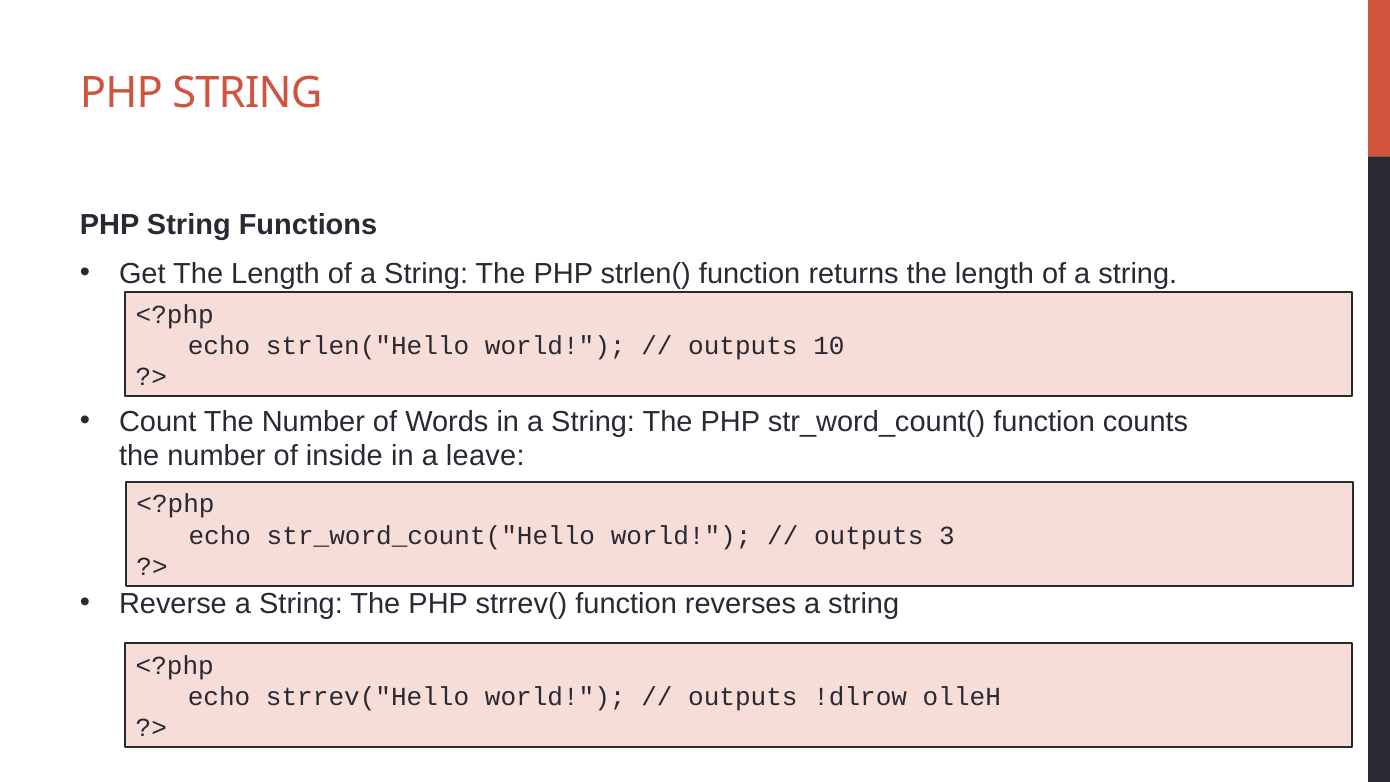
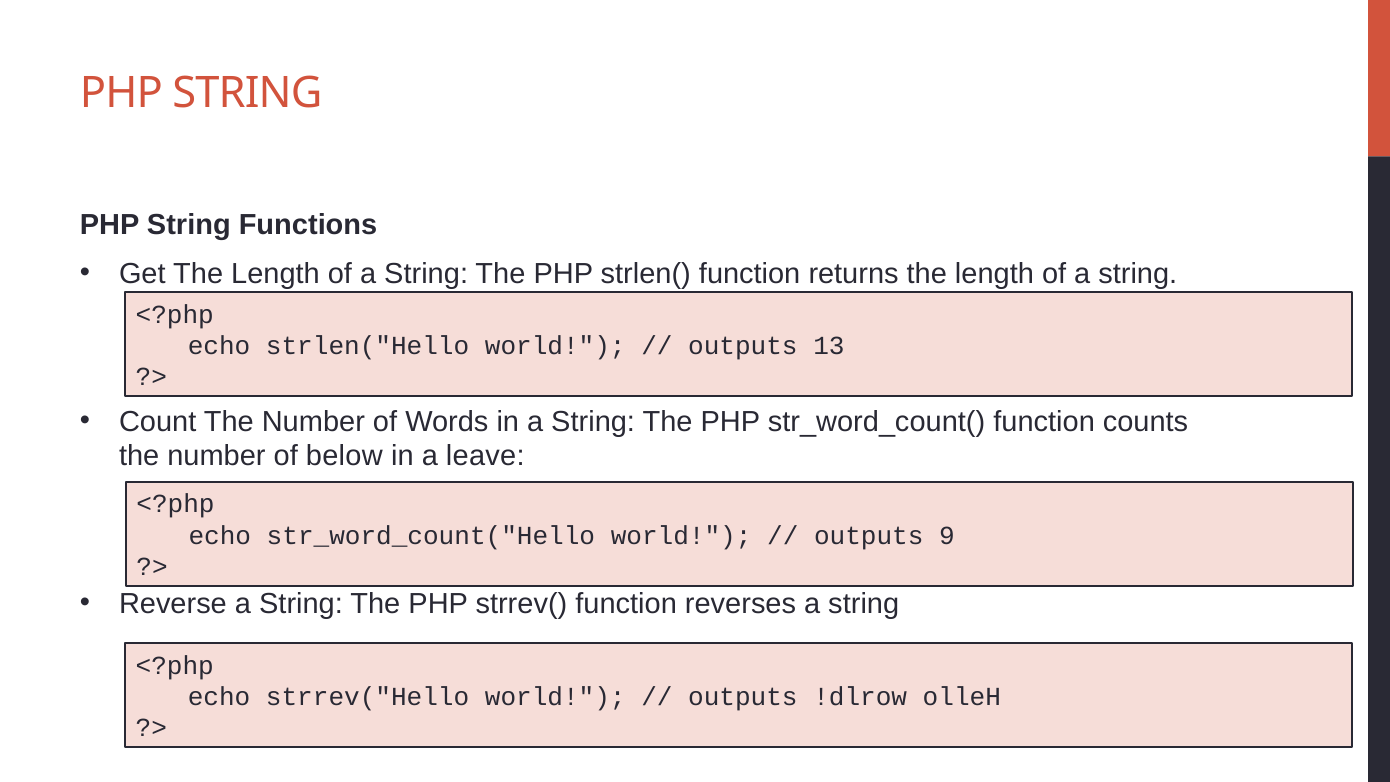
10: 10 -> 13
inside: inside -> below
3: 3 -> 9
